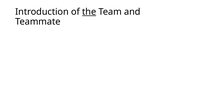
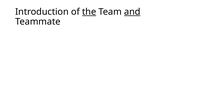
and underline: none -> present
